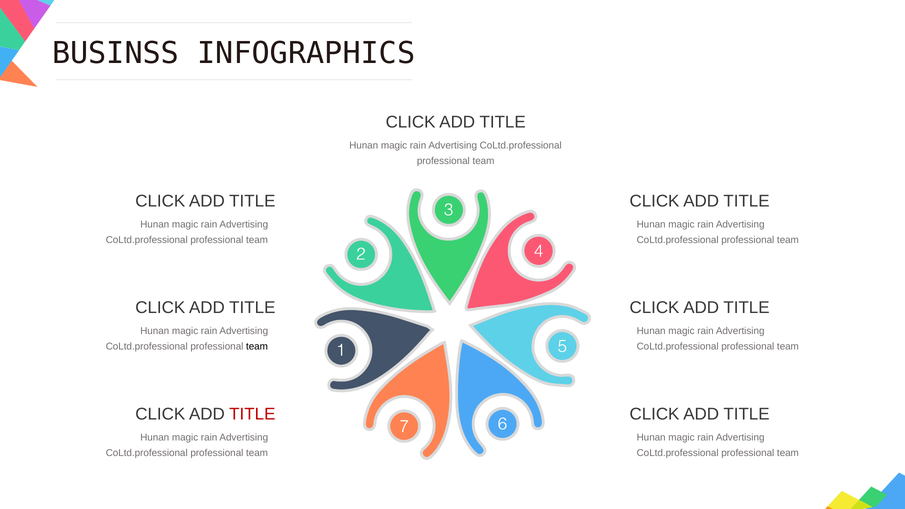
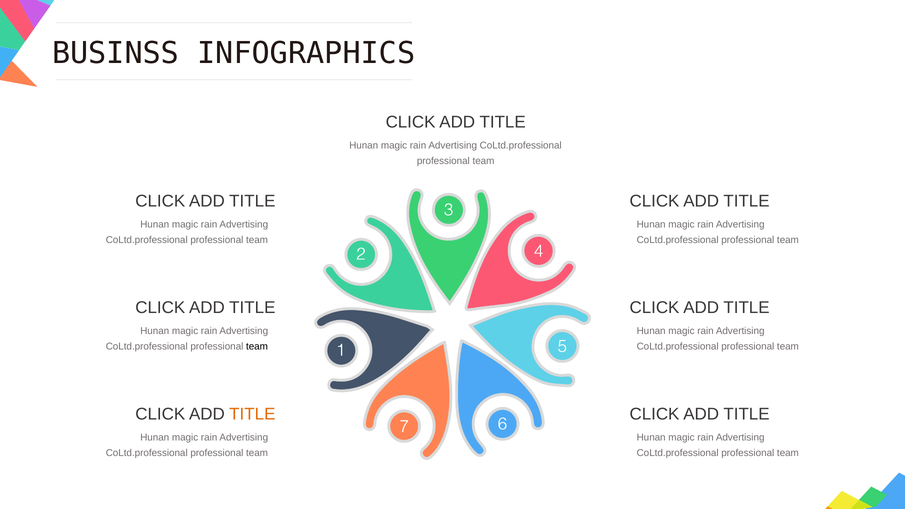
TITLE at (252, 414) colour: red -> orange
